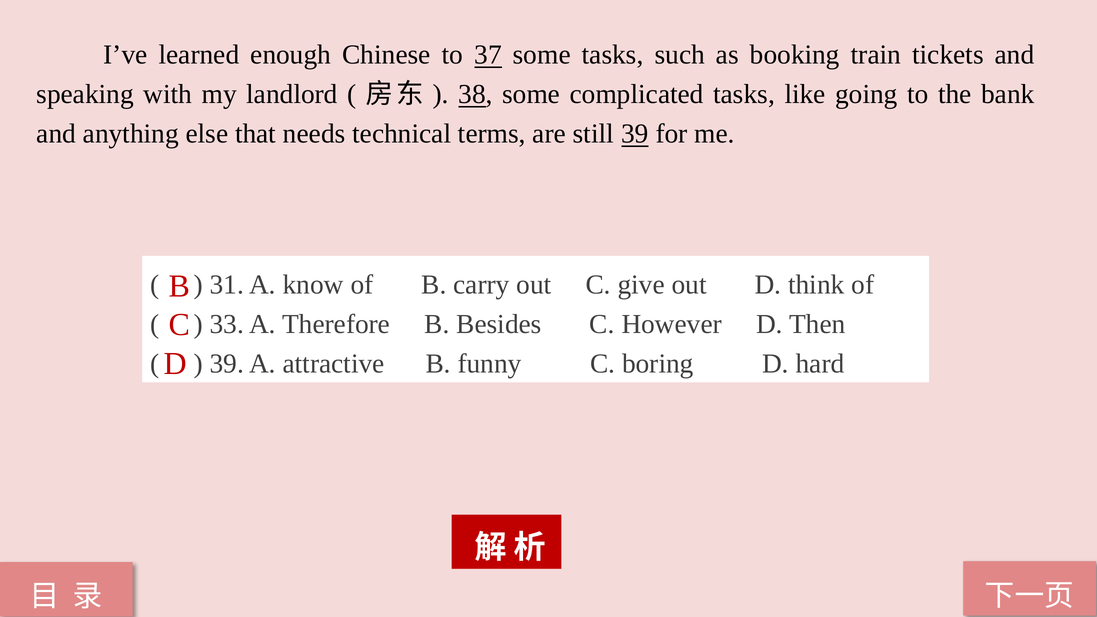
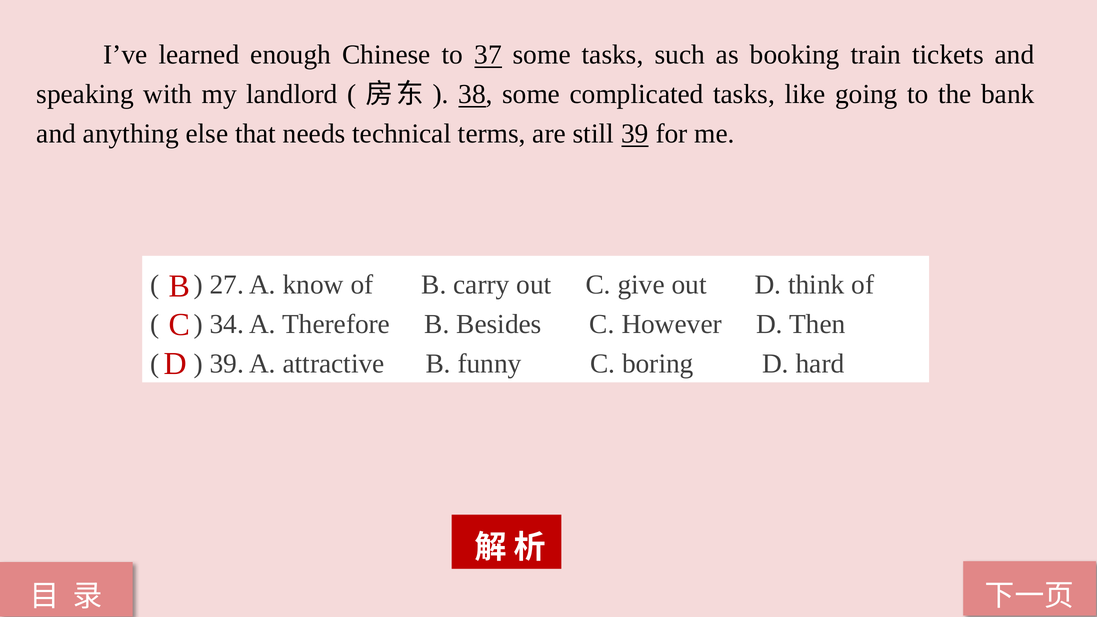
31: 31 -> 27
33: 33 -> 34
